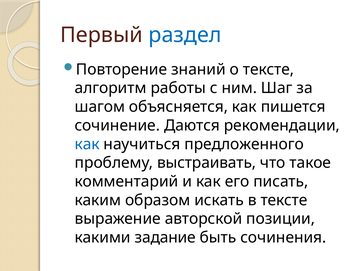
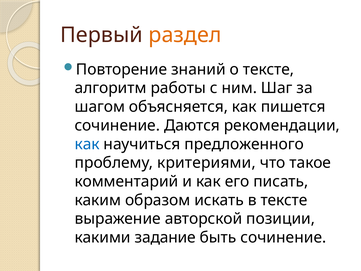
раздел colour: blue -> orange
выстраивать: выстраивать -> критериями
быть сочинения: сочинения -> сочинение
